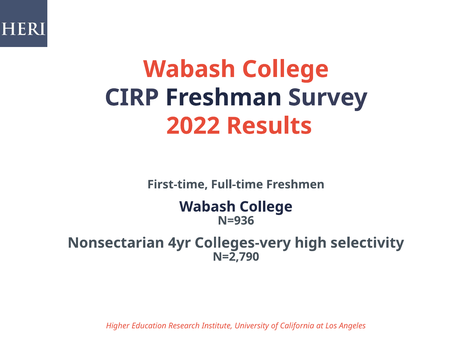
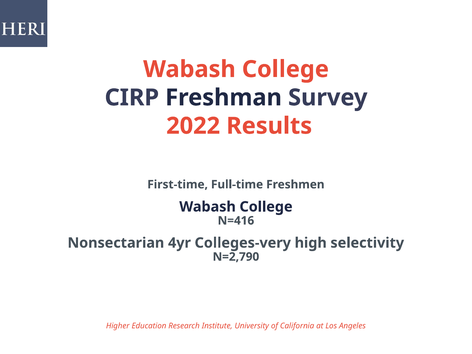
N=936: N=936 -> N=416
